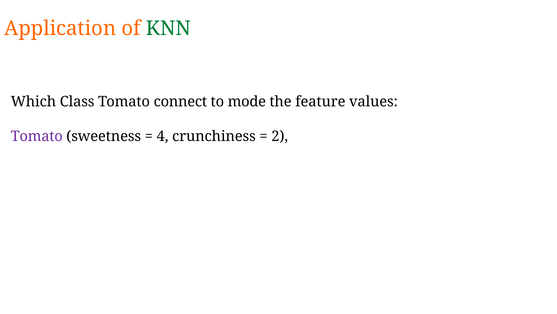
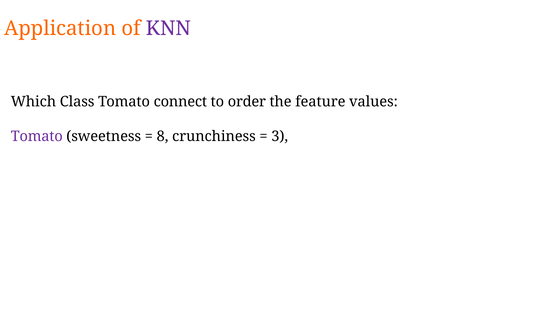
KNN colour: green -> purple
mode: mode -> order
4: 4 -> 8
2: 2 -> 3
